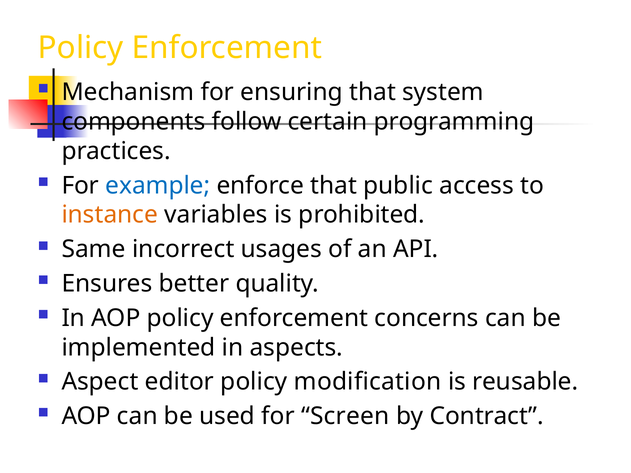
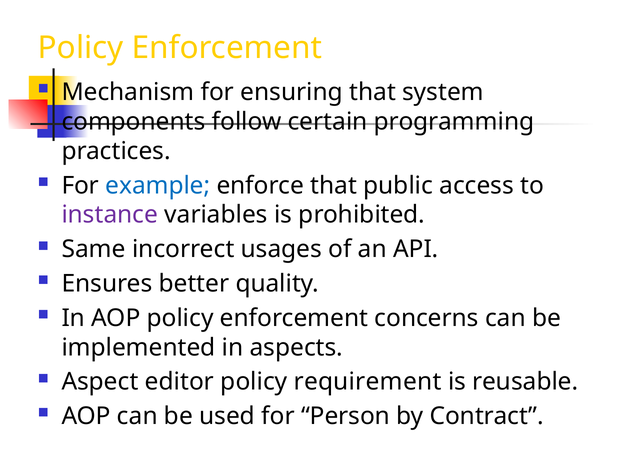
instance colour: orange -> purple
modification: modification -> requirement
Screen: Screen -> Person
